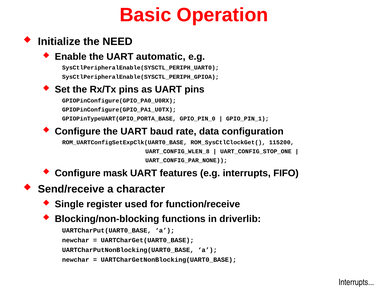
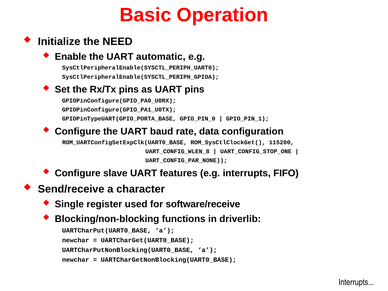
mask: mask -> slave
function/receive: function/receive -> software/receive
